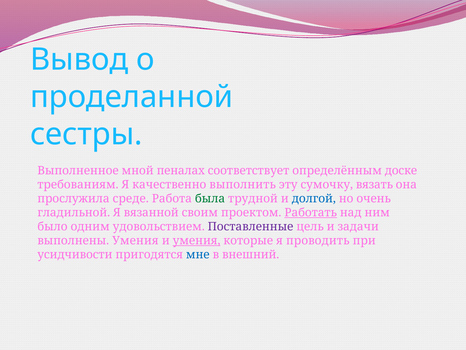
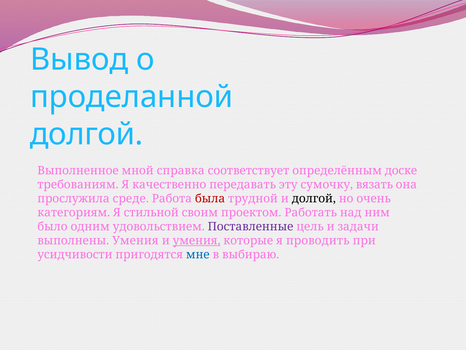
сестры at (86, 134): сестры -> долгой
пеналах: пеналах -> справка
выполнить: выполнить -> передавать
была colour: green -> red
долгой at (314, 198) colour: blue -> black
гладильной: гладильной -> категориям
вязанной: вязанной -> стильной
Работать underline: present -> none
внешний: внешний -> выбираю
